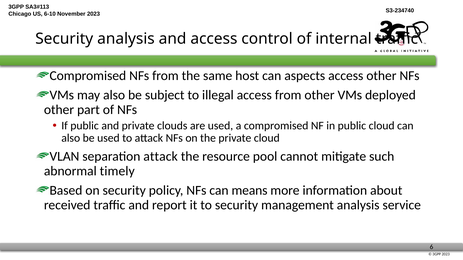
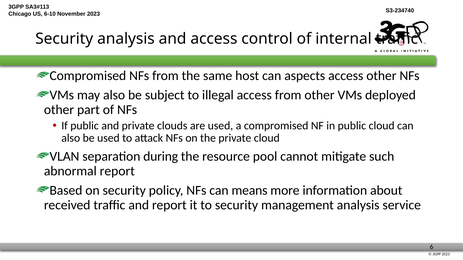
separation attack: attack -> during
abnormal timely: timely -> report
